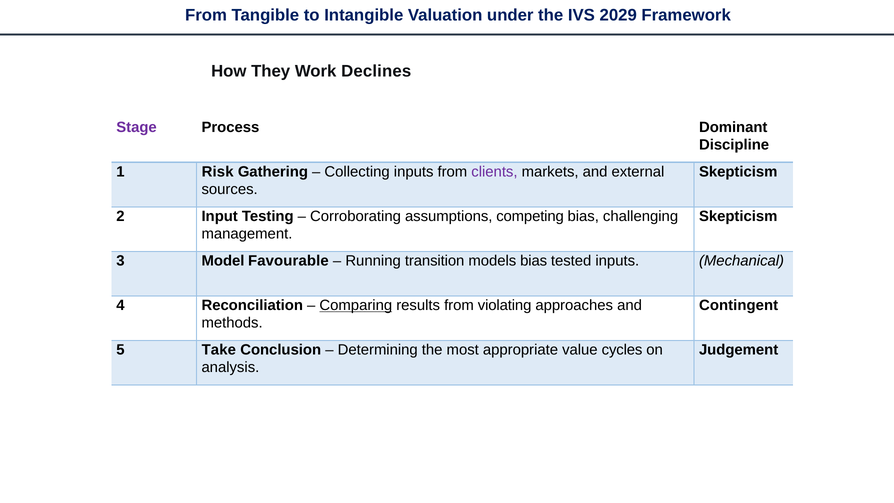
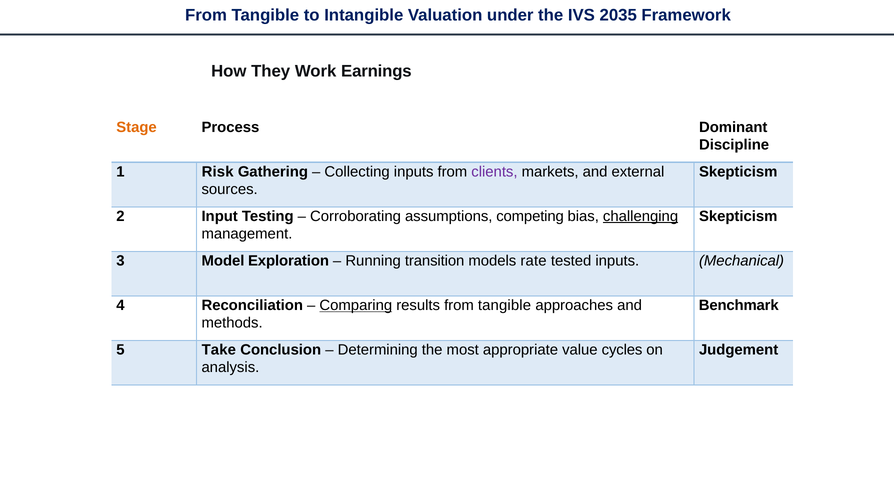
2029: 2029 -> 2035
Declines: Declines -> Earnings
Stage colour: purple -> orange
challenging underline: none -> present
Favourable: Favourable -> Exploration
models bias: bias -> rate
results from violating: violating -> tangible
Contingent: Contingent -> Benchmark
